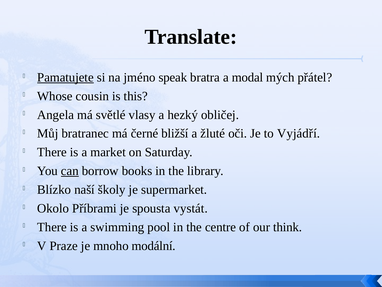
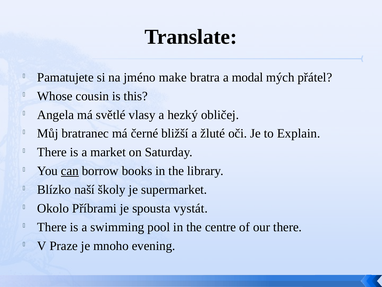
Pamatujete underline: present -> none
speak: speak -> make
Vyjádří: Vyjádří -> Explain
our think: think -> there
modální: modální -> evening
